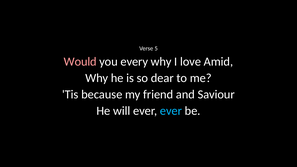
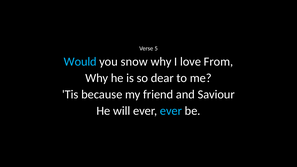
Would colour: pink -> light blue
every: every -> snow
Amid: Amid -> From
